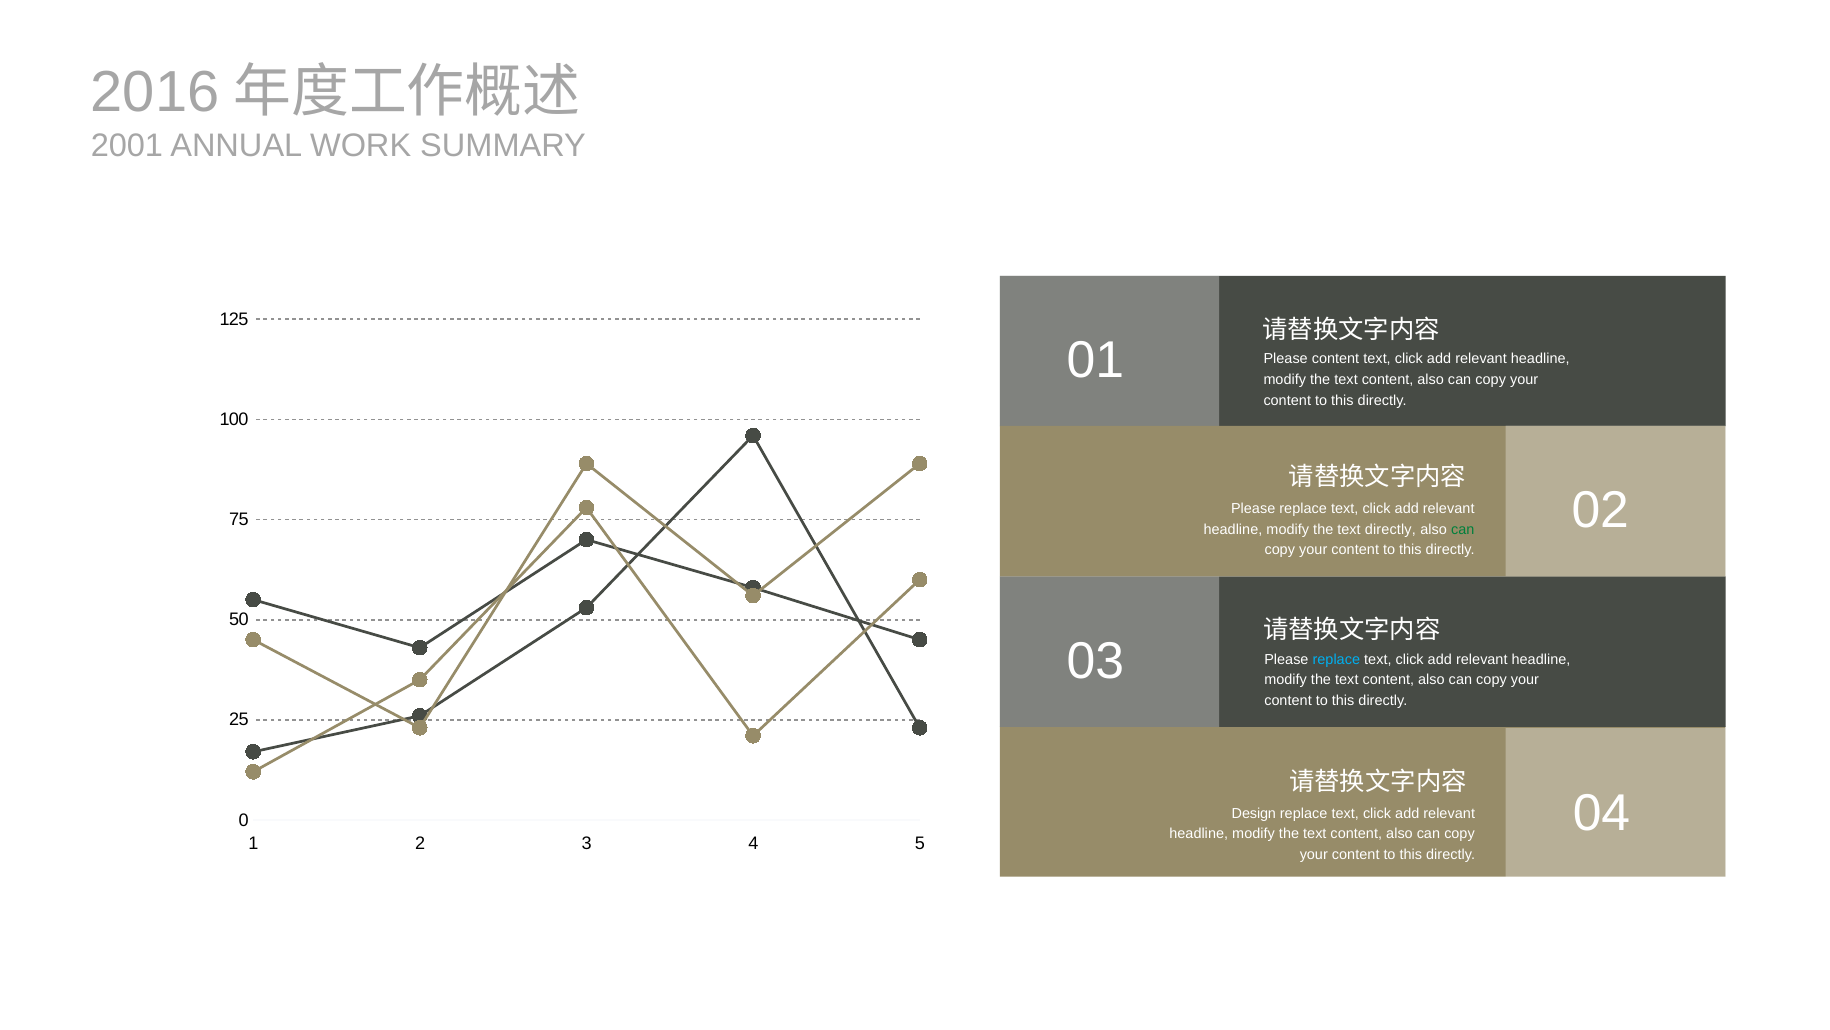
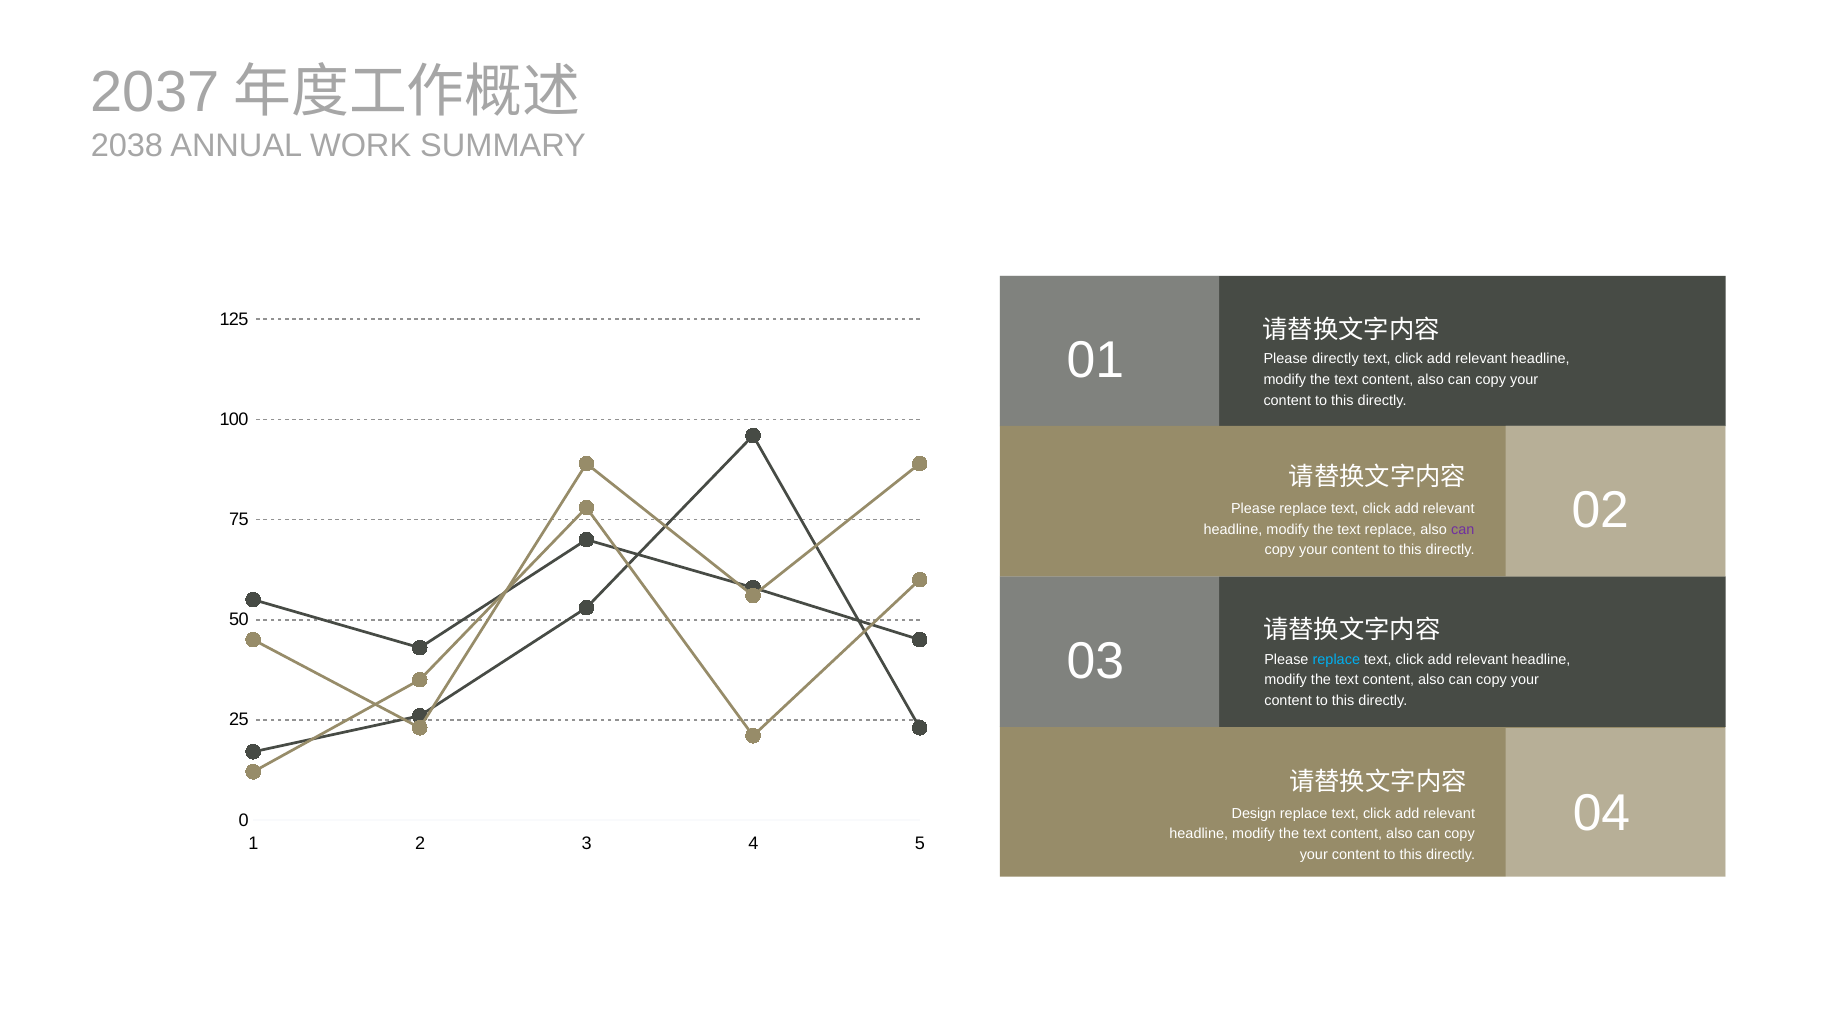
2016: 2016 -> 2037
2001: 2001 -> 2038
Please content: content -> directly
text directly: directly -> replace
can at (1463, 529) colour: green -> purple
